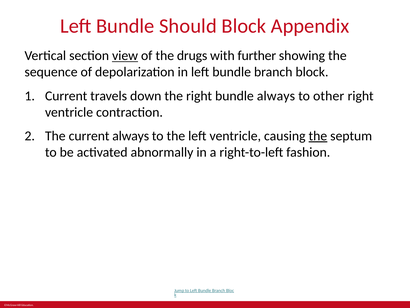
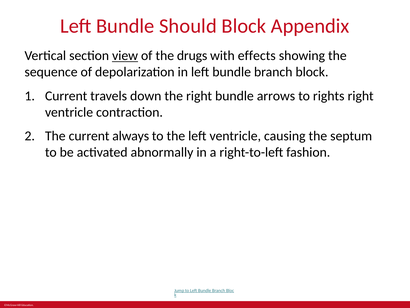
further: further -> effects
bundle always: always -> arrows
other: other -> rights
the at (318, 136) underline: present -> none
